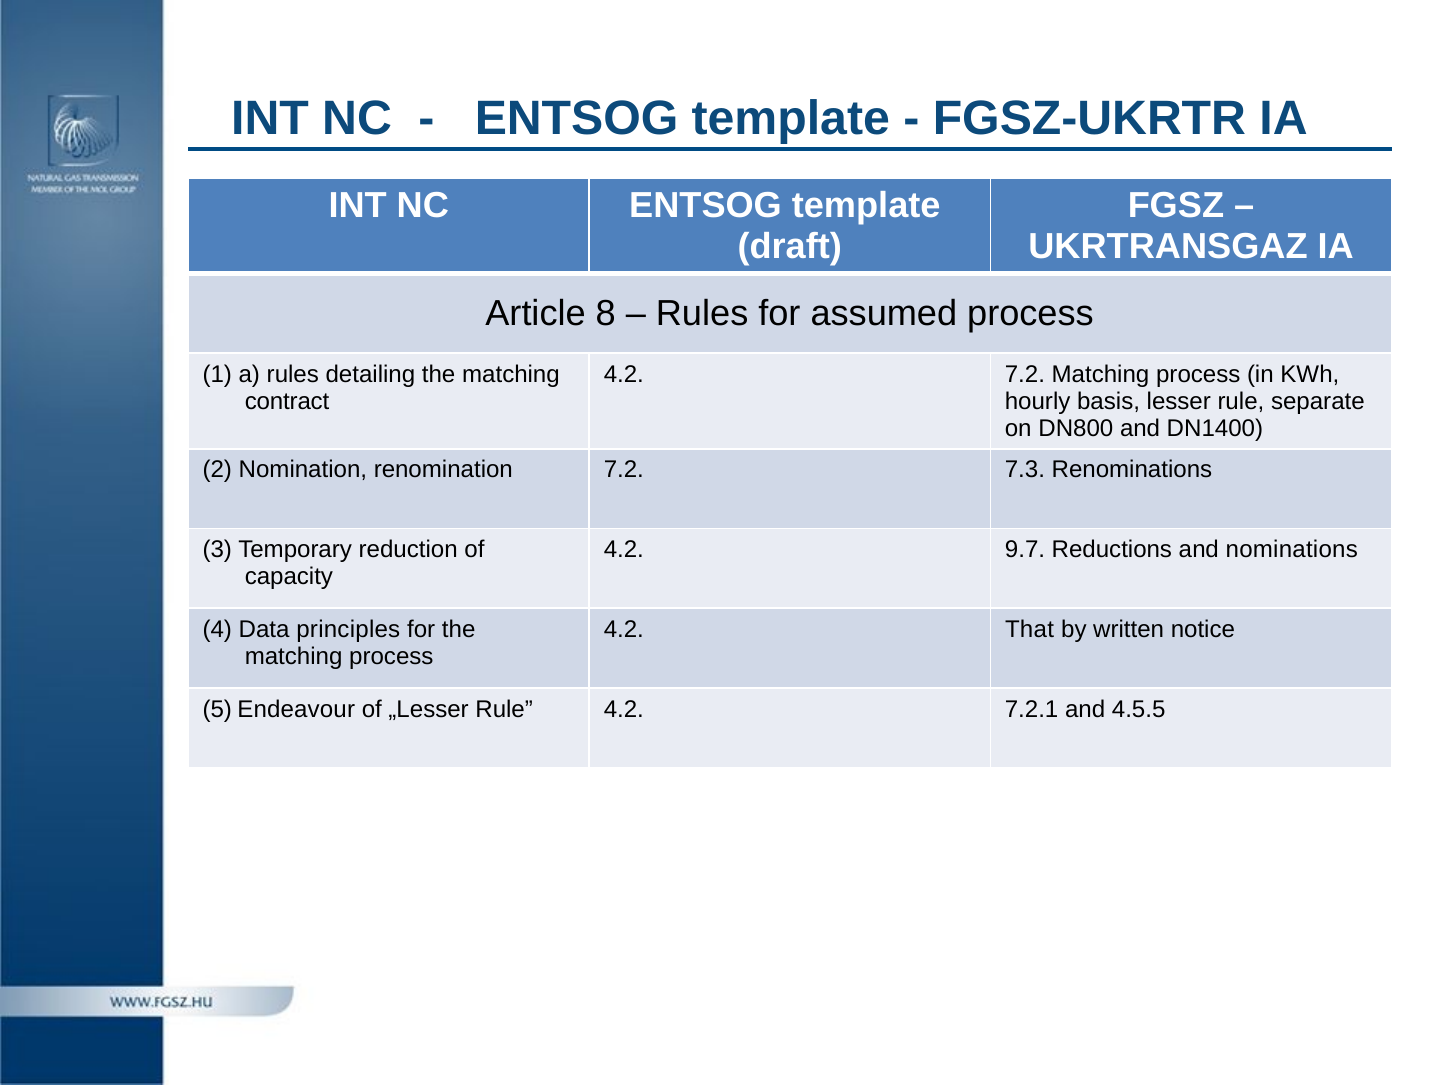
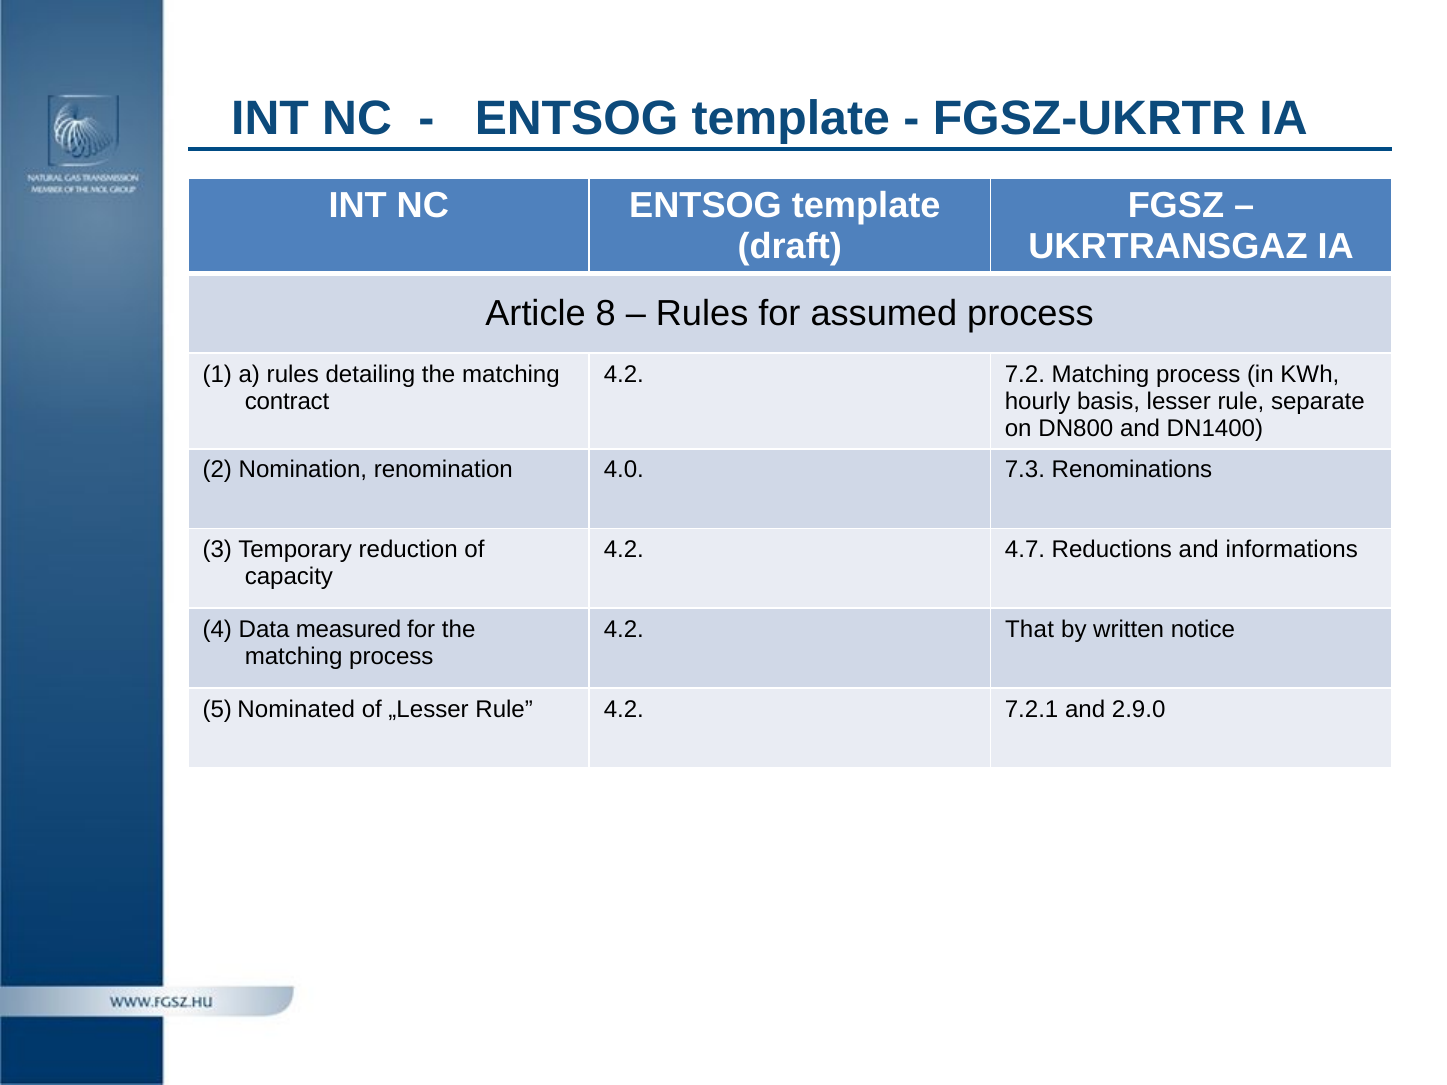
renomination 7.2: 7.2 -> 4.0
9.7: 9.7 -> 4.7
nominations: nominations -> informations
principles: principles -> measured
Endeavour: Endeavour -> Nominated
4.5.5: 4.5.5 -> 2.9.0
